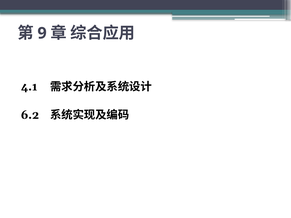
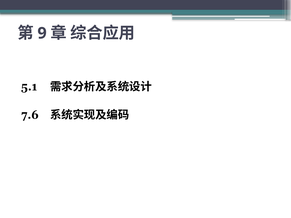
4.1: 4.1 -> 5.1
6.2: 6.2 -> 7.6
